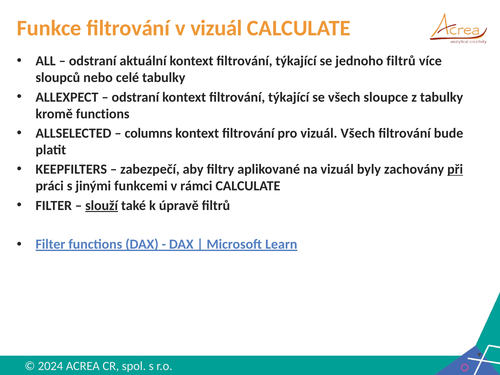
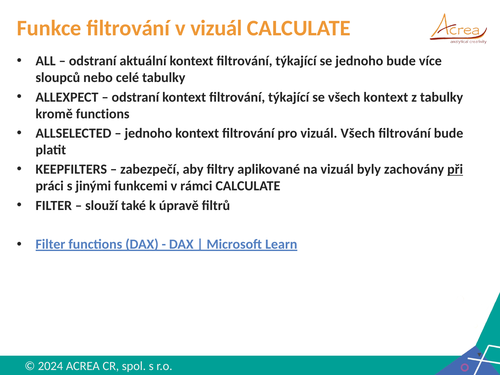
jednoho filtrů: filtrů -> bude
všech sloupce: sloupce -> kontext
columns at (148, 133): columns -> jednoho
slouží underline: present -> none
